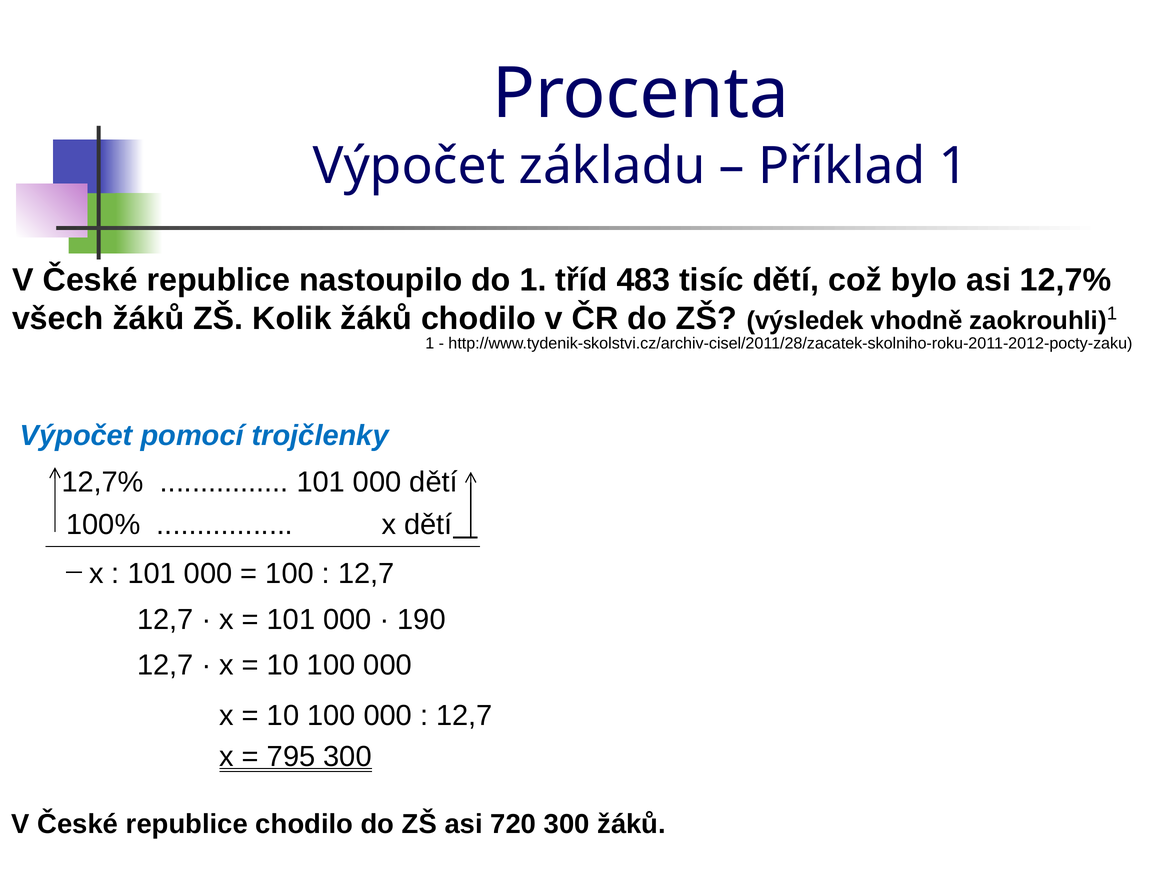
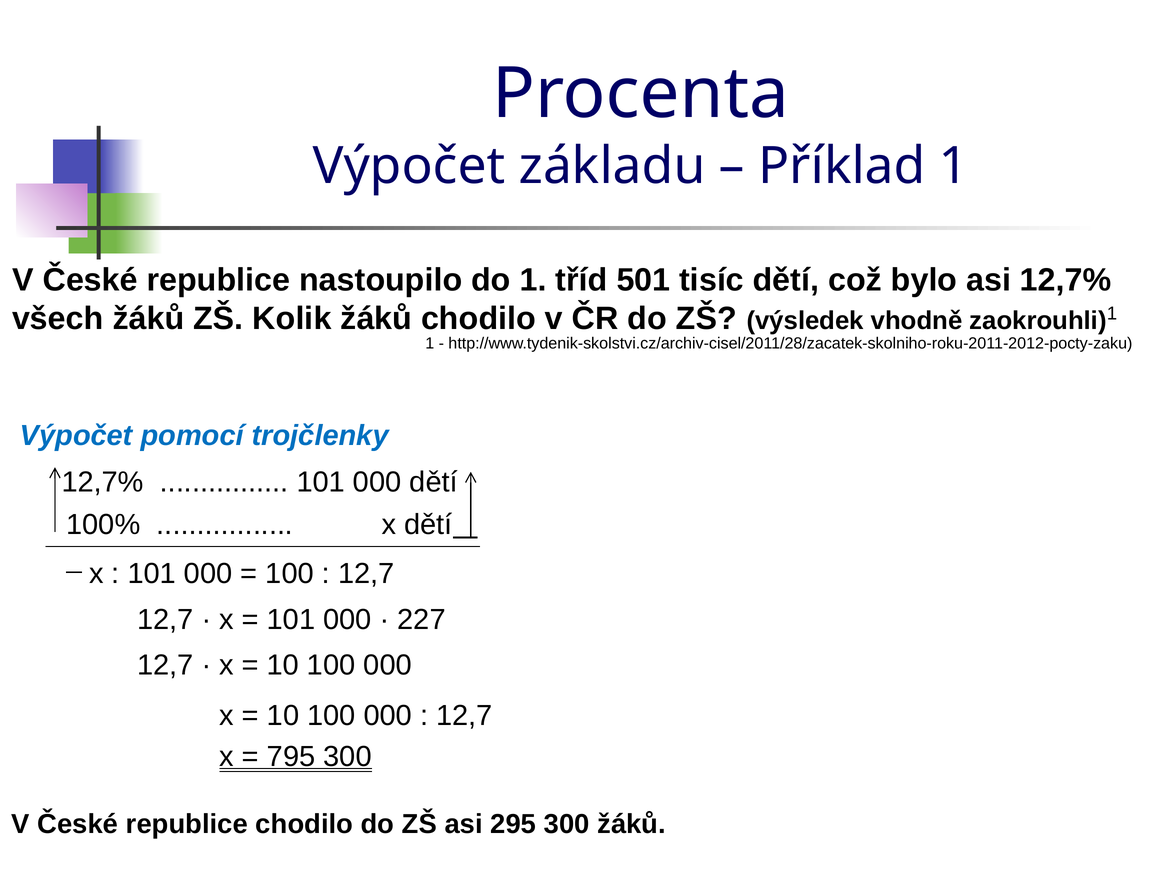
483: 483 -> 501
190: 190 -> 227
720: 720 -> 295
